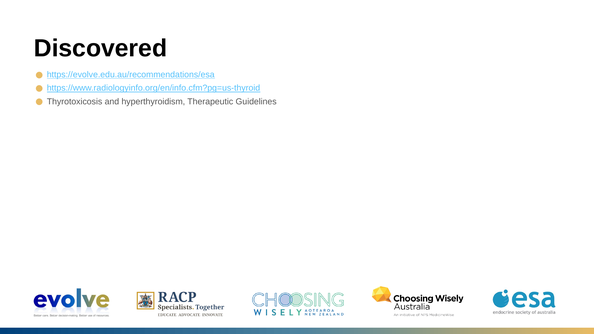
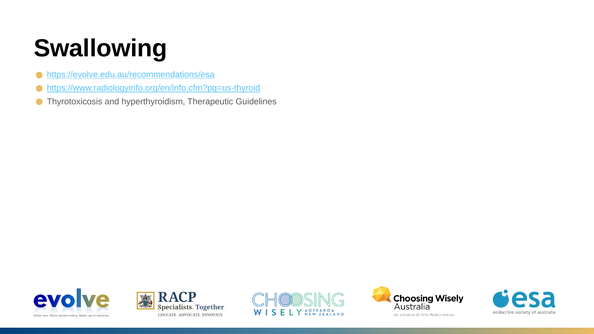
Discovered: Discovered -> Swallowing
